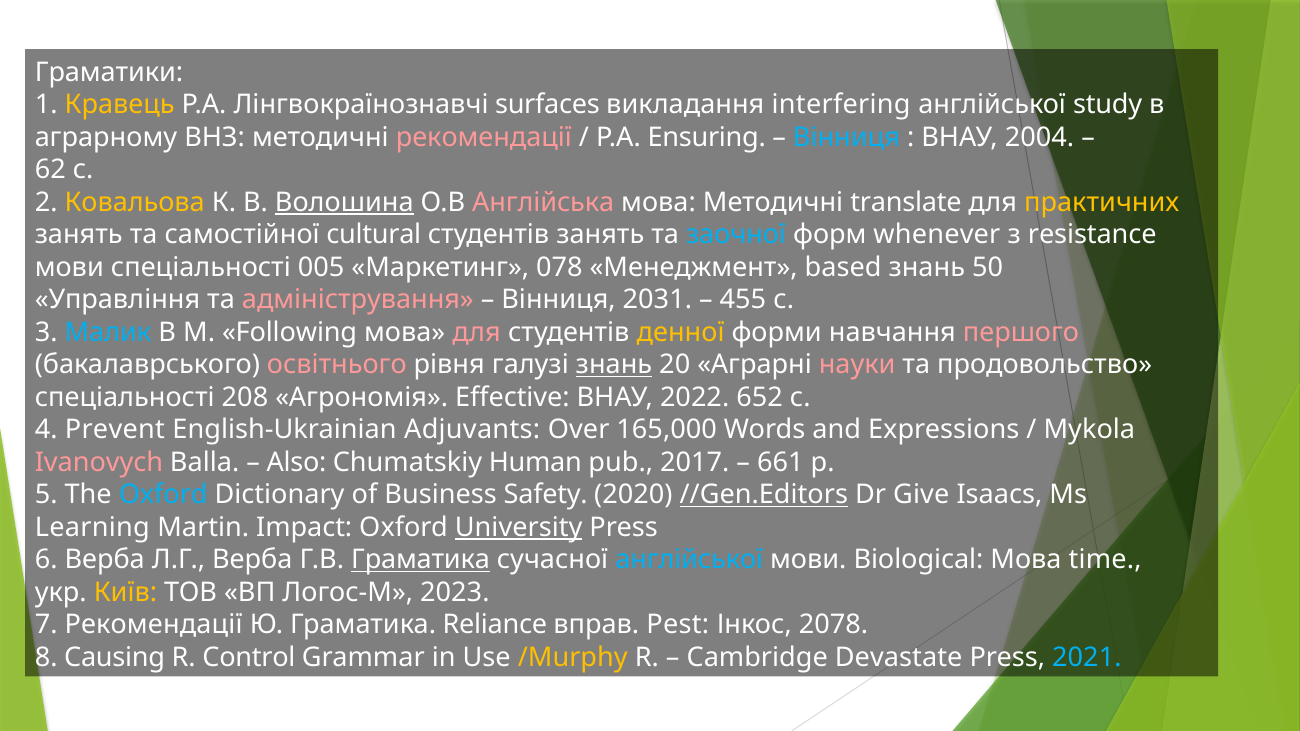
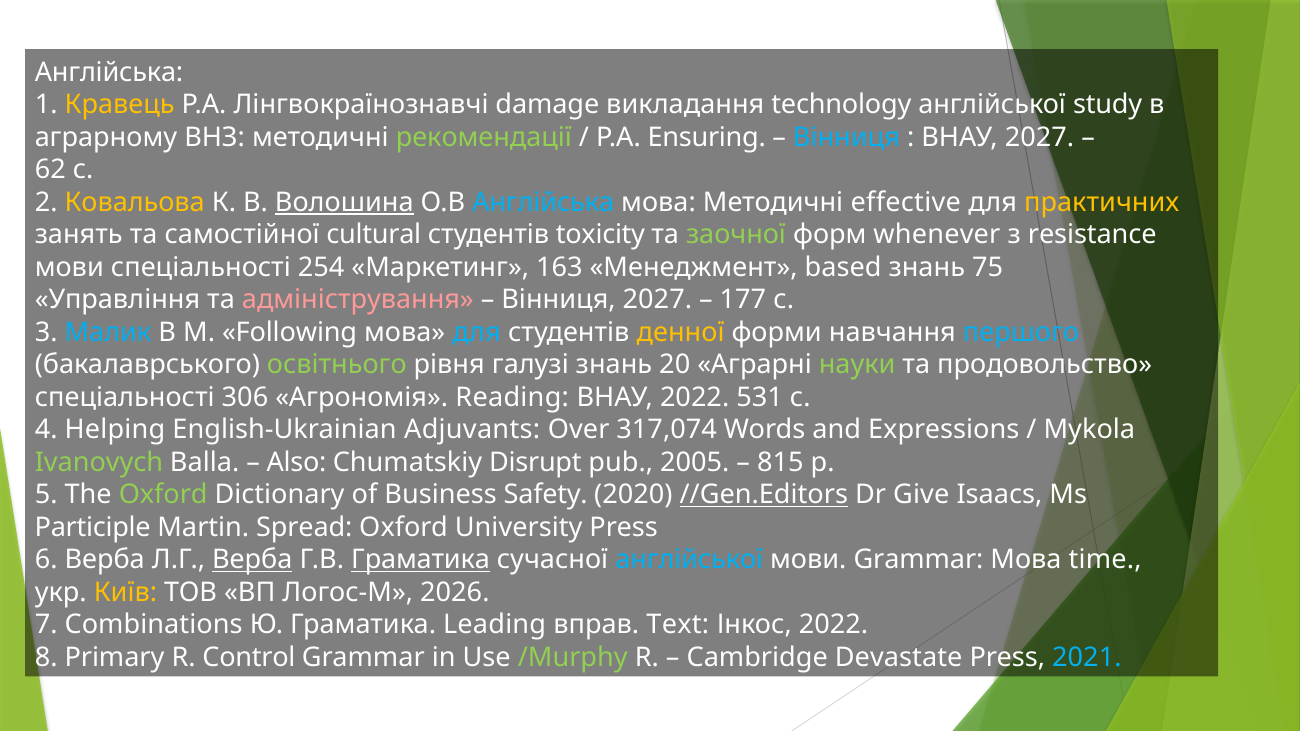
Граматики at (109, 72): Граматики -> Англійська
surfaces: surfaces -> damage
interfering: interfering -> technology
рекомендації at (484, 137) colour: pink -> light green
ВНАУ 2004: 2004 -> 2027
Англійська at (543, 202) colour: pink -> light blue
translate: translate -> effective
студентів занять: занять -> toxicity
заочної colour: light blue -> light green
005: 005 -> 254
078: 078 -> 163
50: 50 -> 75
Вінниця 2031: 2031 -> 2027
455: 455 -> 177
для at (477, 332) colour: pink -> light blue
першого colour: pink -> light blue
освітнього colour: pink -> light green
знань at (614, 365) underline: present -> none
науки colour: pink -> light green
208: 208 -> 306
Effective: Effective -> Reading
652: 652 -> 531
Prevent: Prevent -> Helping
165,000: 165,000 -> 317,074
Ivanovych colour: pink -> light green
Human: Human -> Disrupt
2017: 2017 -> 2005
661: 661 -> 815
Oxford at (163, 495) colour: light blue -> light green
Learning: Learning -> Participle
Impact: Impact -> Spread
University underline: present -> none
Верба at (252, 560) underline: none -> present
мови Biological: Biological -> Grammar
2023: 2023 -> 2026
7 Рекомендації: Рекомендації -> Combinations
Reliance: Reliance -> Leading
Pest: Pest -> Text
Інкос 2078: 2078 -> 2022
Causing: Causing -> Primary
/Murphy colour: yellow -> light green
